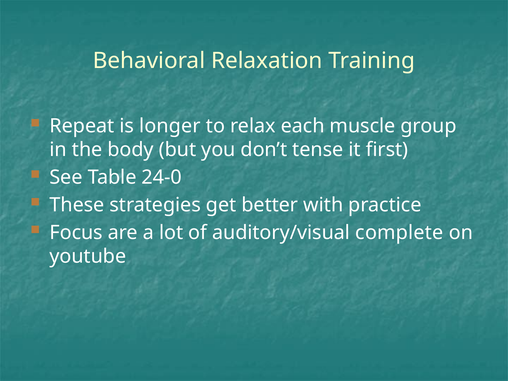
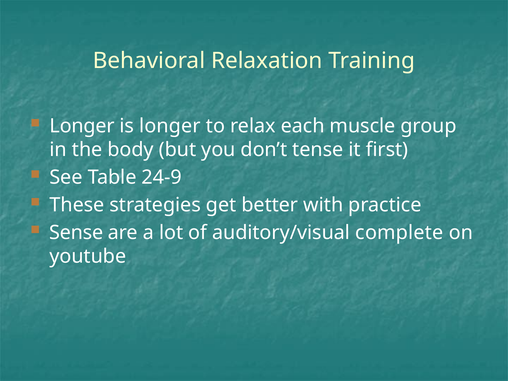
Repeat at (82, 126): Repeat -> Longer
24-0: 24-0 -> 24-9
Focus: Focus -> Sense
